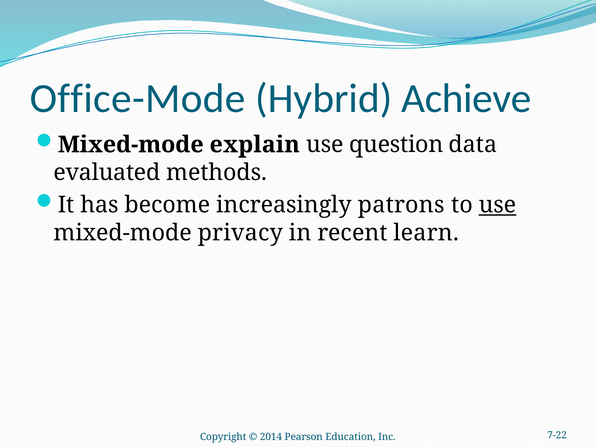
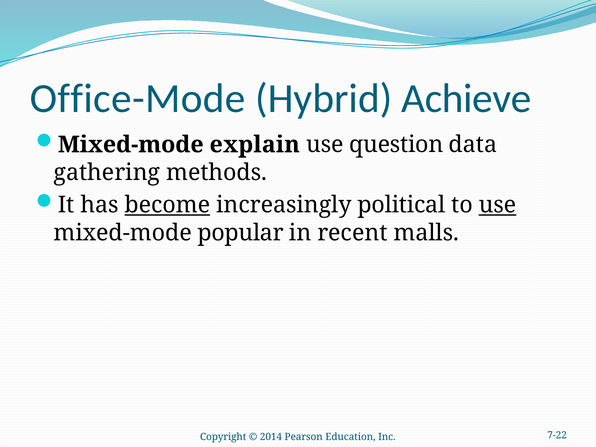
evaluated: evaluated -> gathering
become underline: none -> present
patrons: patrons -> political
privacy: privacy -> popular
learn: learn -> malls
